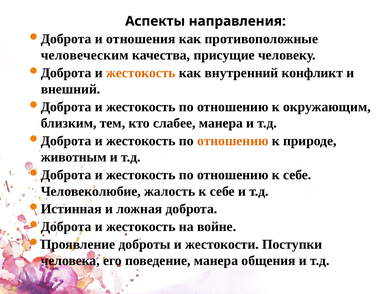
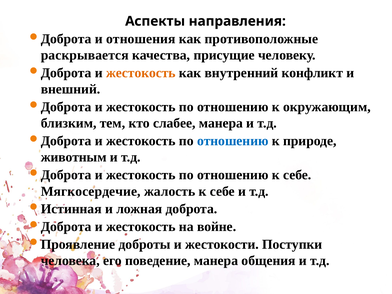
человеческим: человеческим -> раскрывается
отношению at (233, 141) colour: orange -> blue
Человеколюбие: Человеколюбие -> Мягкосердечие
